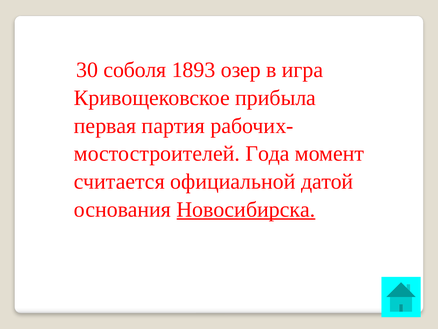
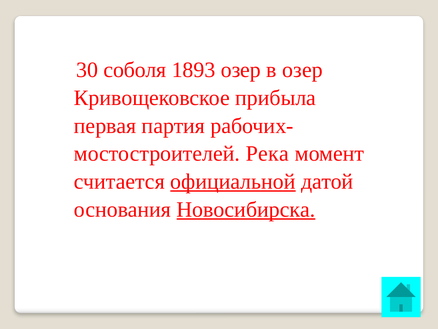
в игра: игра -> озер
Года: Года -> Река
официальной underline: none -> present
